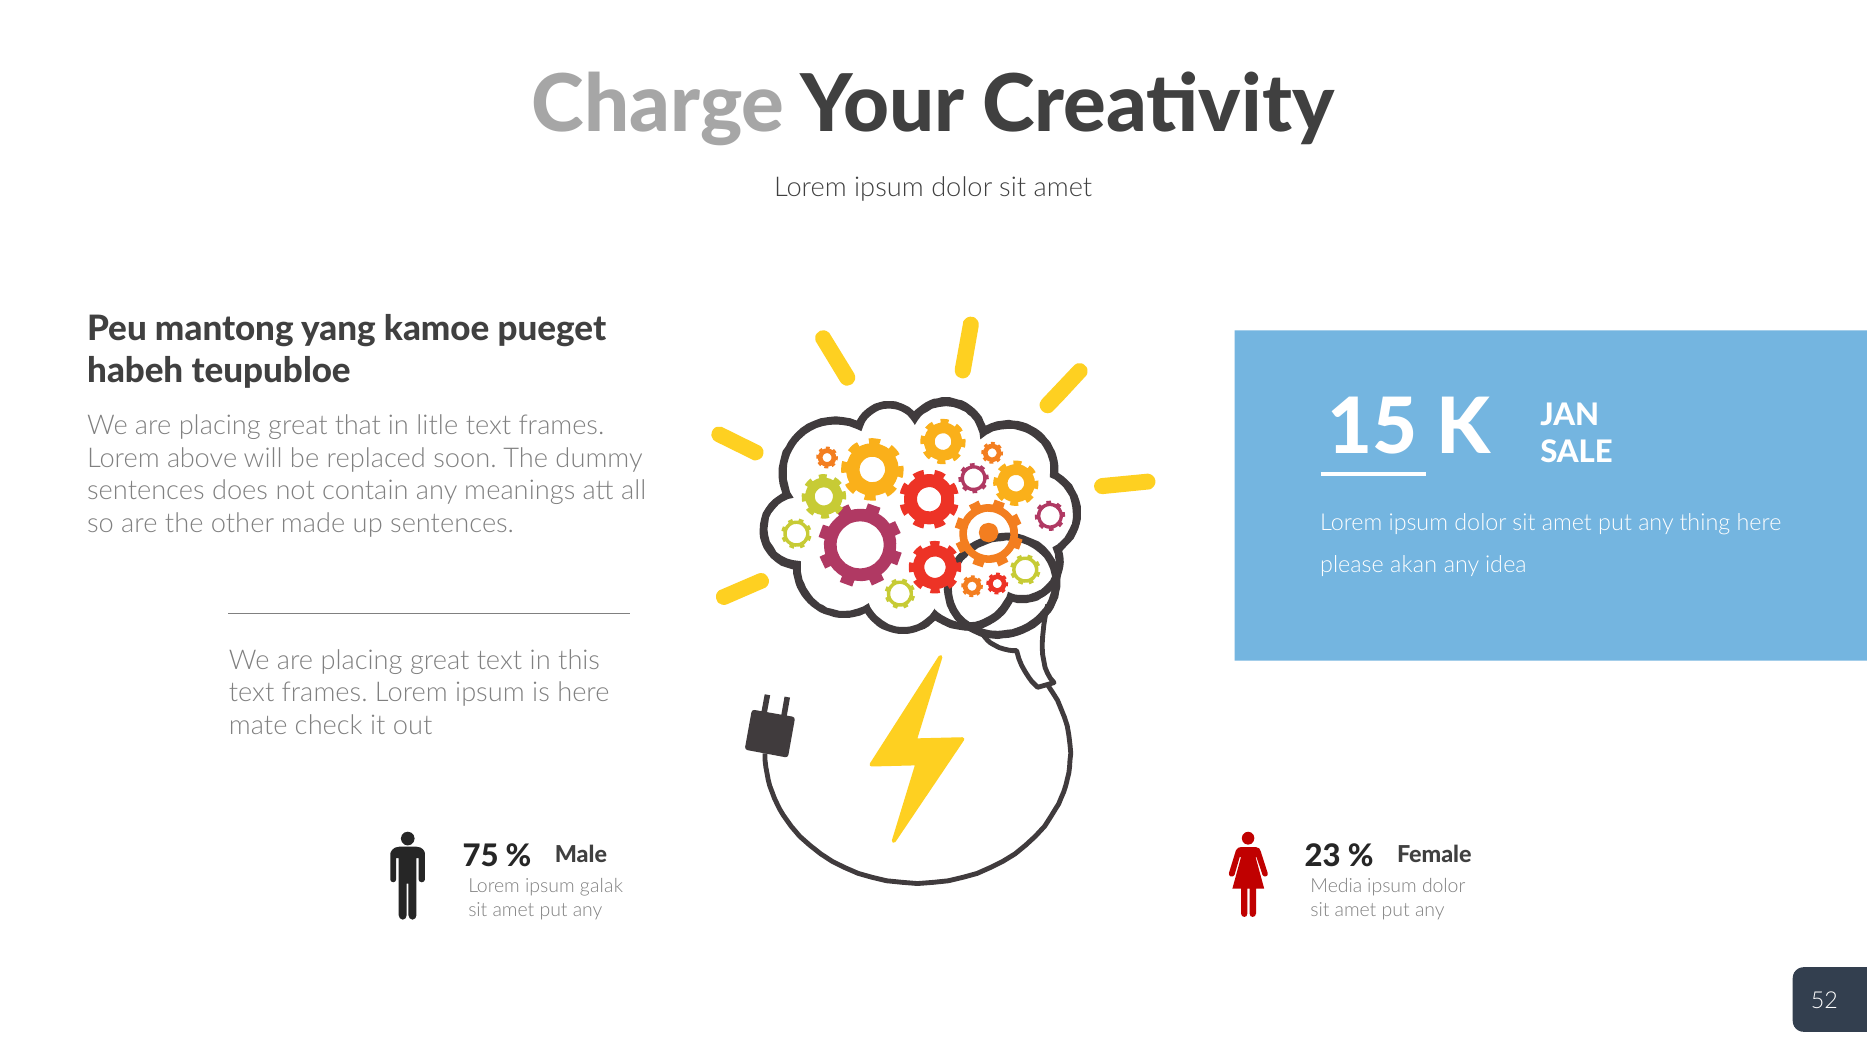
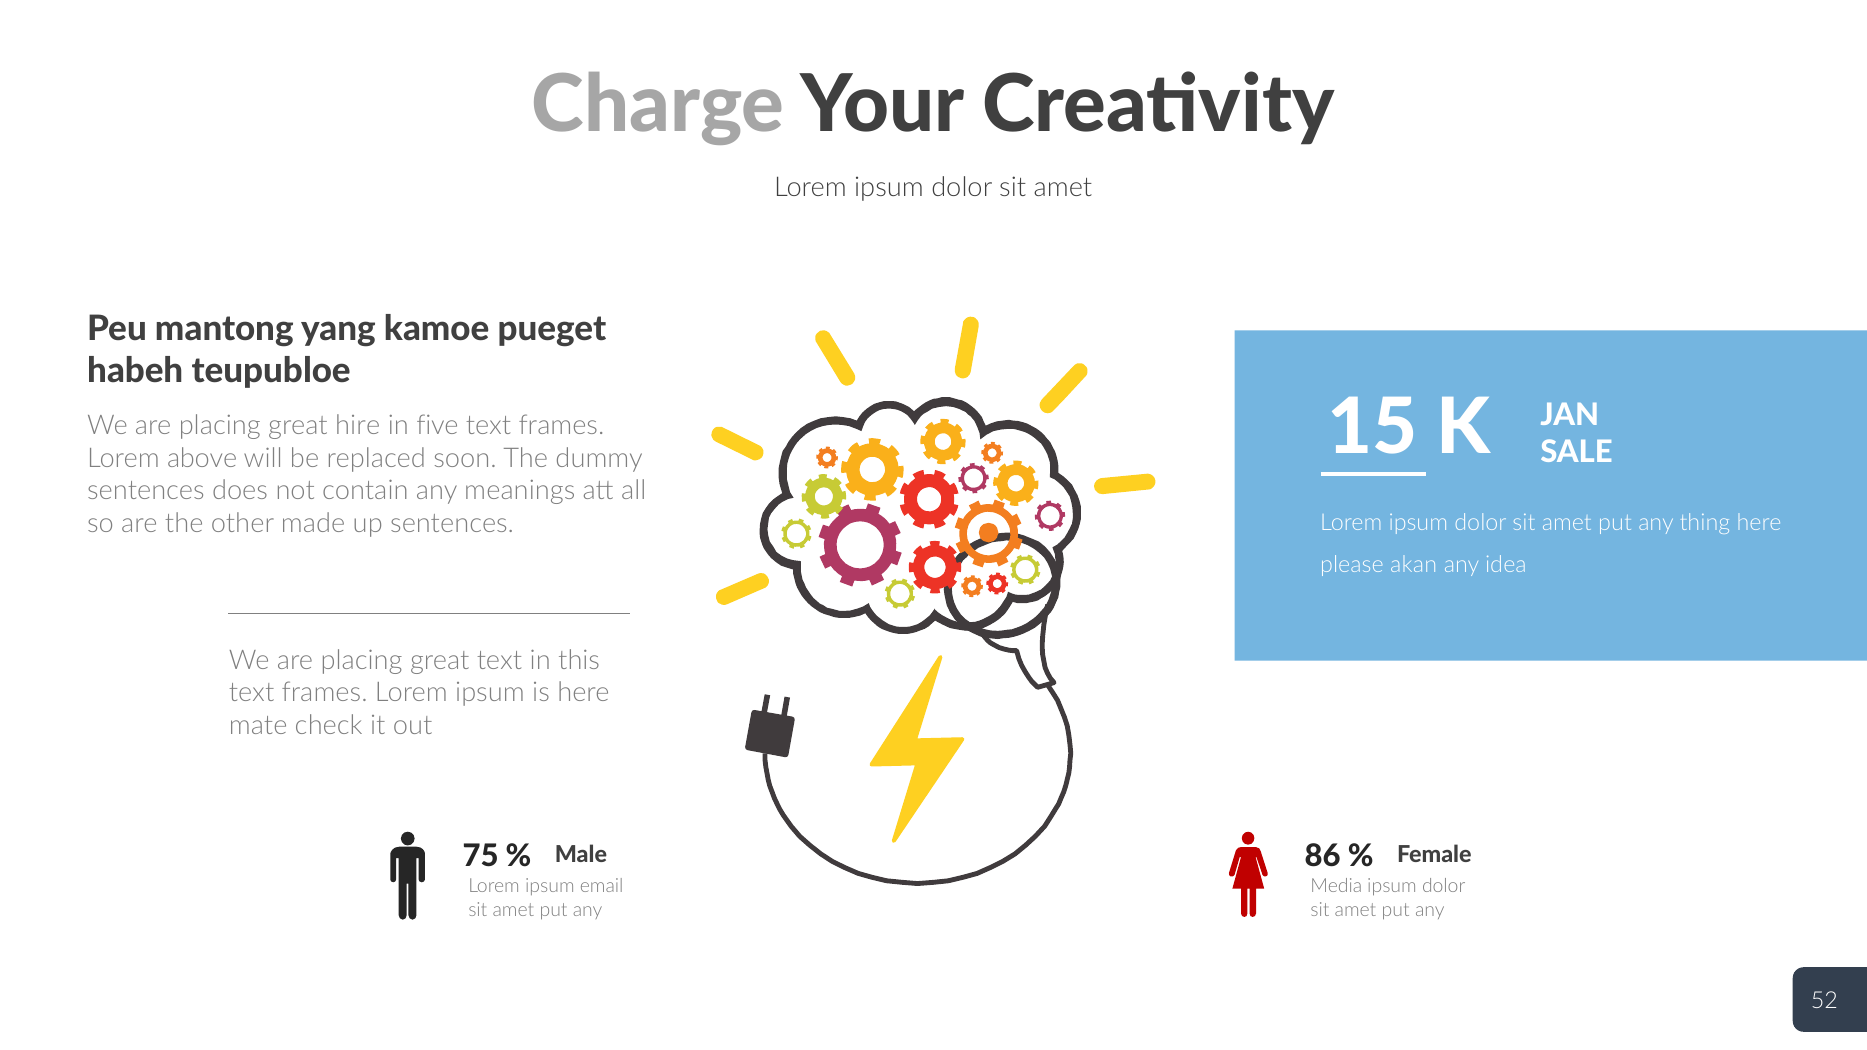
that: that -> hire
litle: litle -> five
23: 23 -> 86
galak: galak -> email
